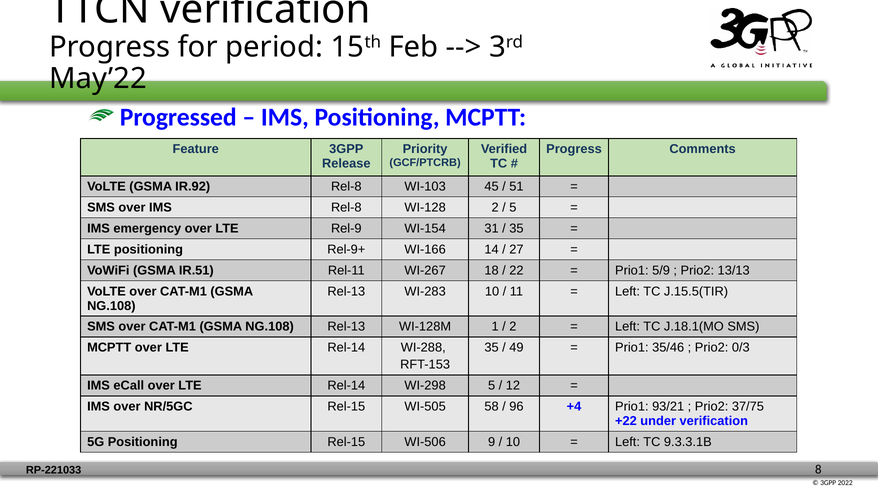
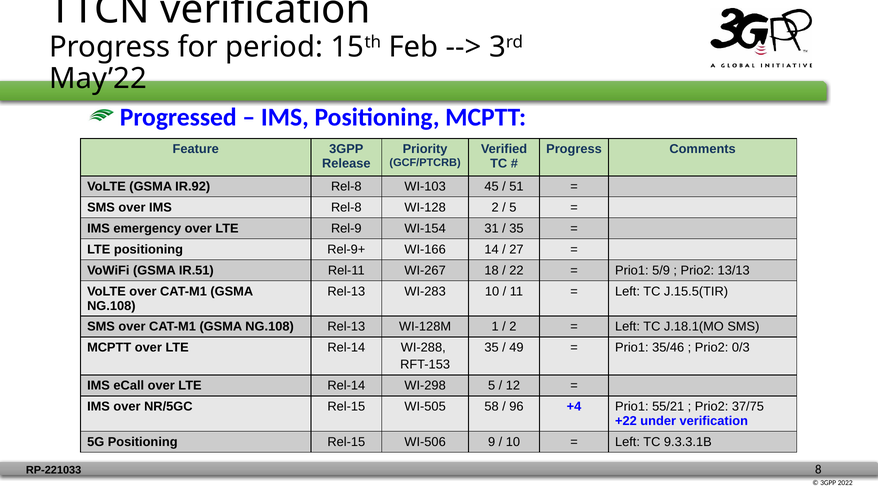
93/21: 93/21 -> 55/21
